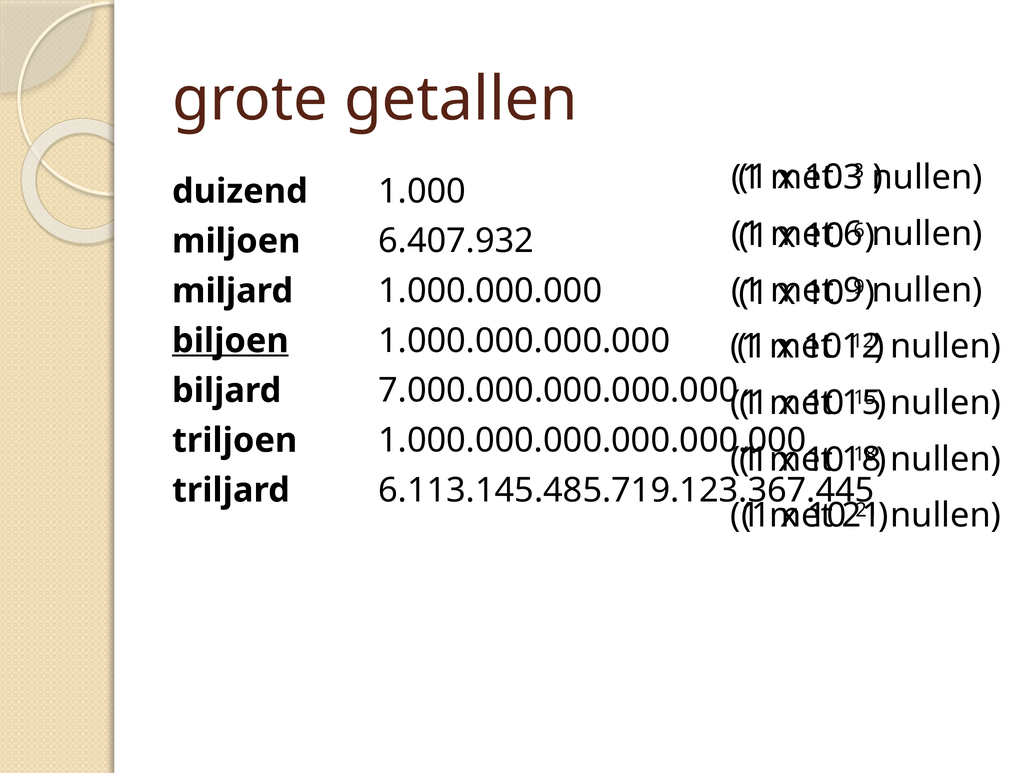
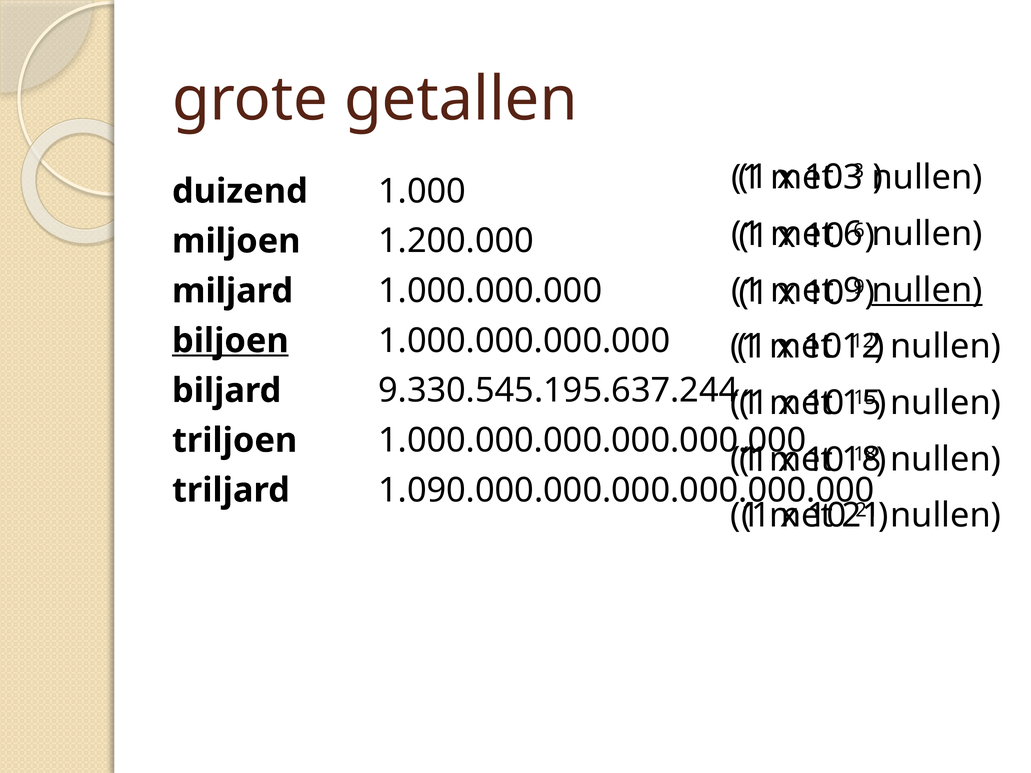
6.407.932: 6.407.932 -> 1.200.000
nullen at (927, 290) underline: none -> present
7.000.000.000.000.000: 7.000.000.000.000.000 -> 9.330.545.195.637.244
6.113.145.485.719.123.367.445: 6.113.145.485.719.123.367.445 -> 1.090.000.000.000.000.000.000
